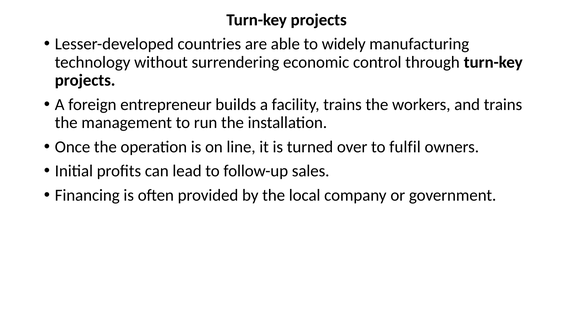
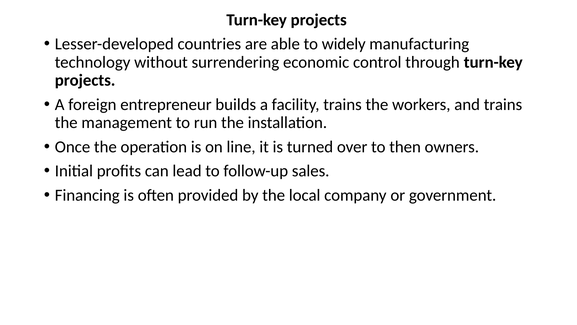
fulfil: fulfil -> then
